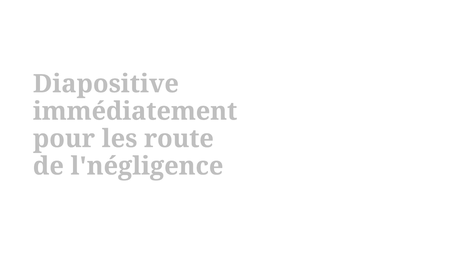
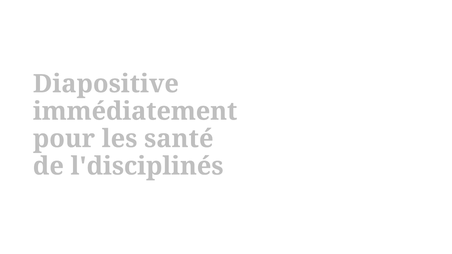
route: route -> santé
l'négligence: l'négligence -> l'disciplinés
